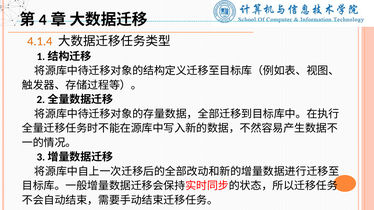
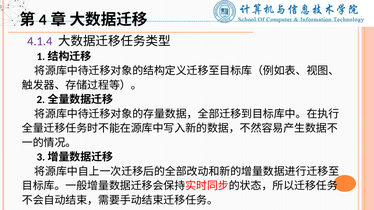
4.1.4 colour: orange -> purple
